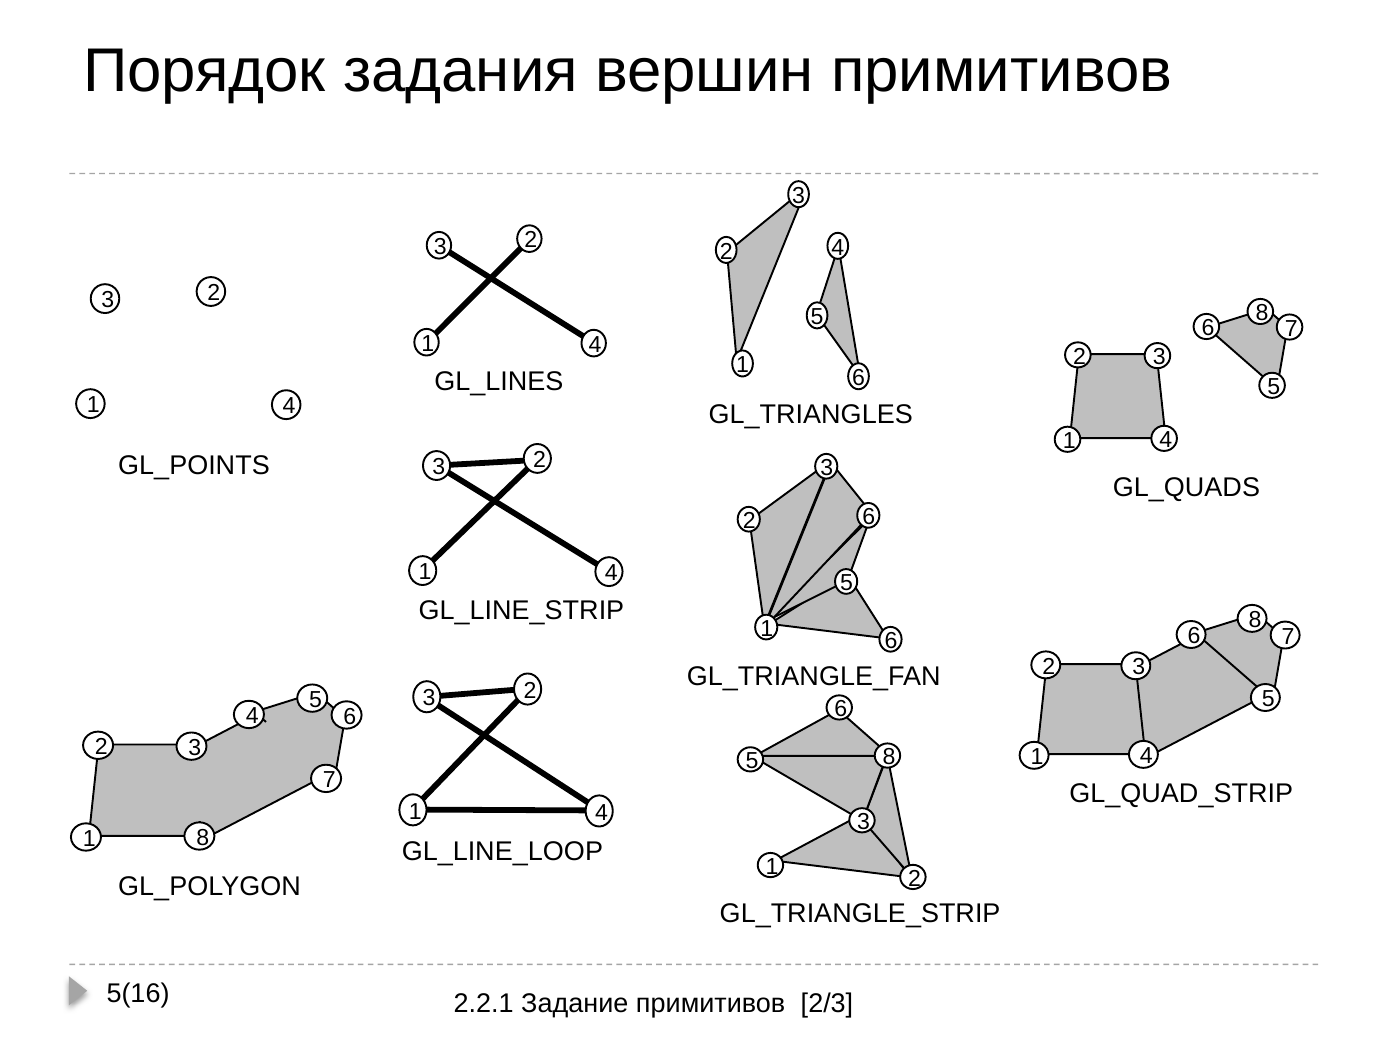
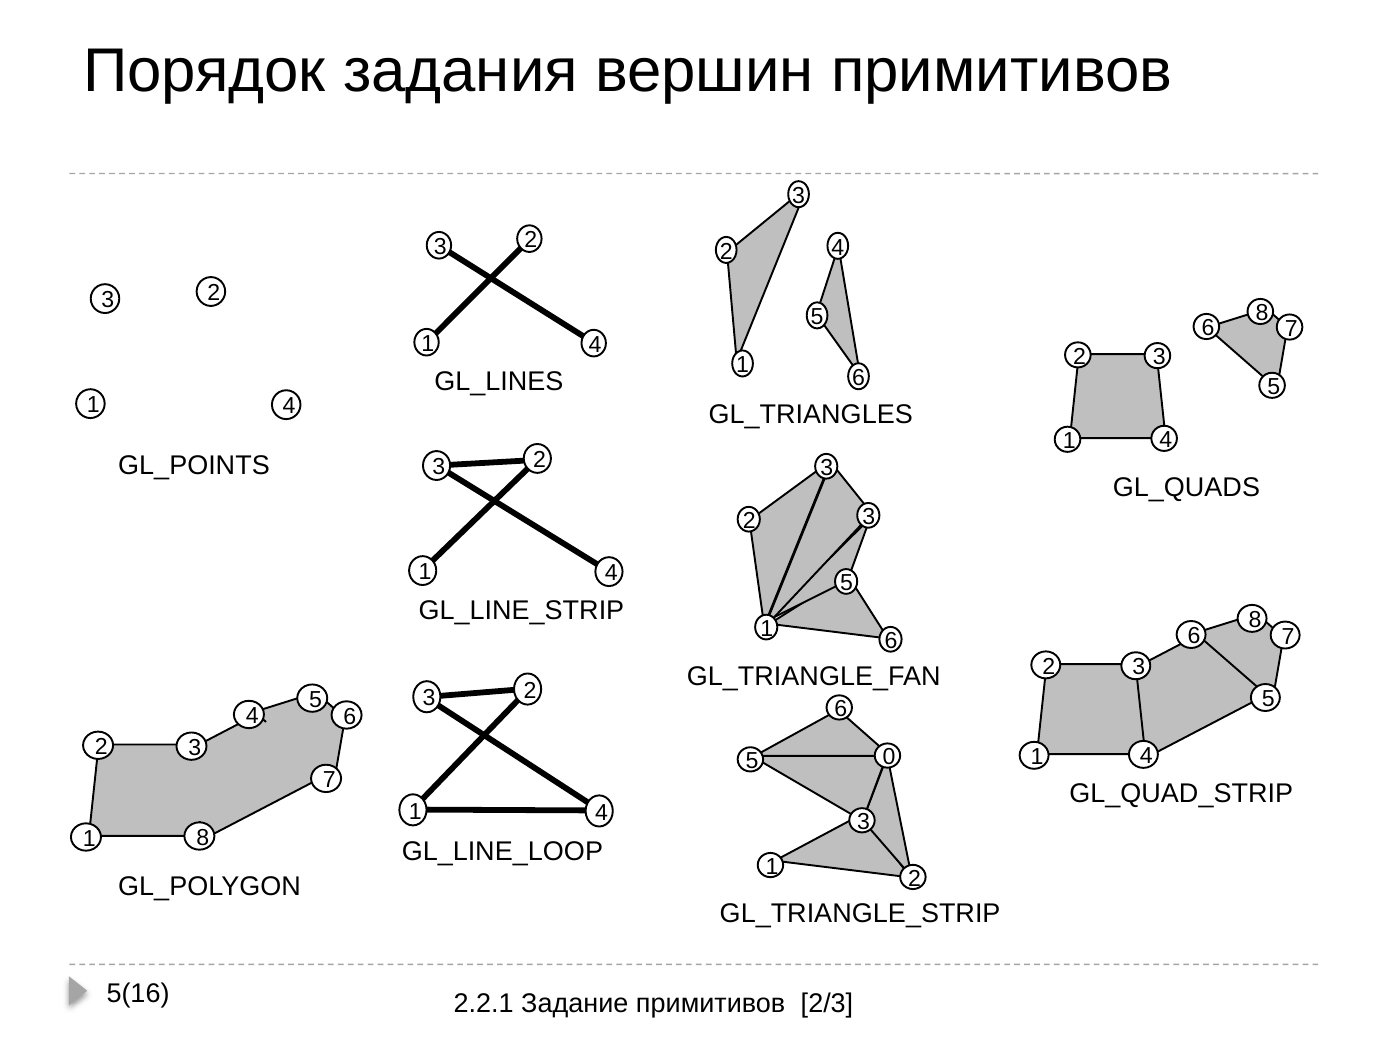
6 at (869, 517): 6 -> 3
5 8: 8 -> 0
